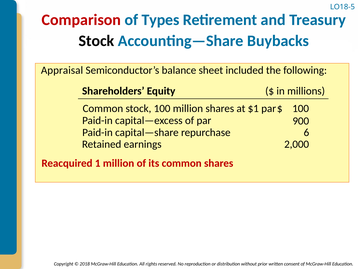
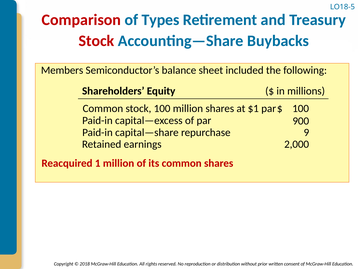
Stock at (96, 41) colour: black -> red
Appraisal: Appraisal -> Members
6: 6 -> 9
